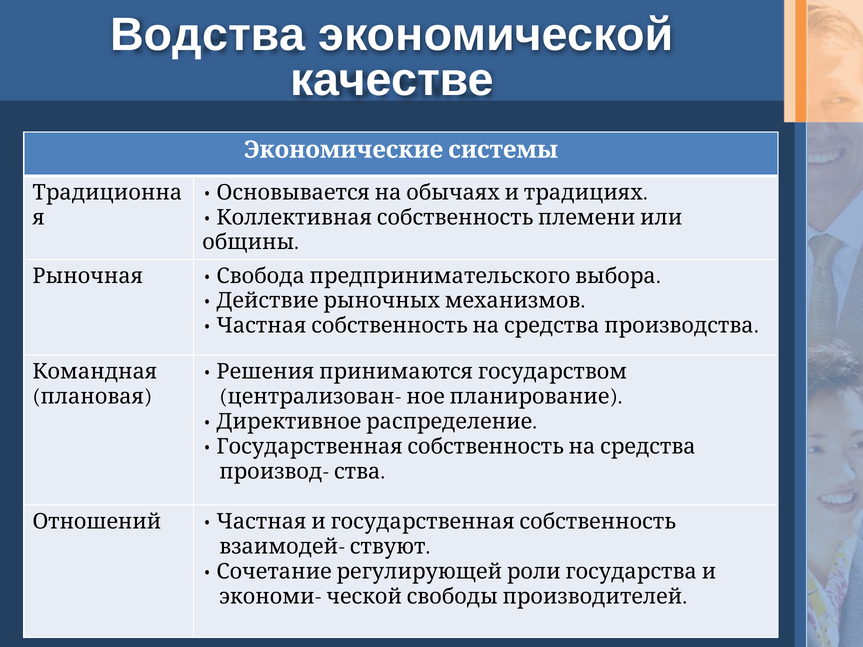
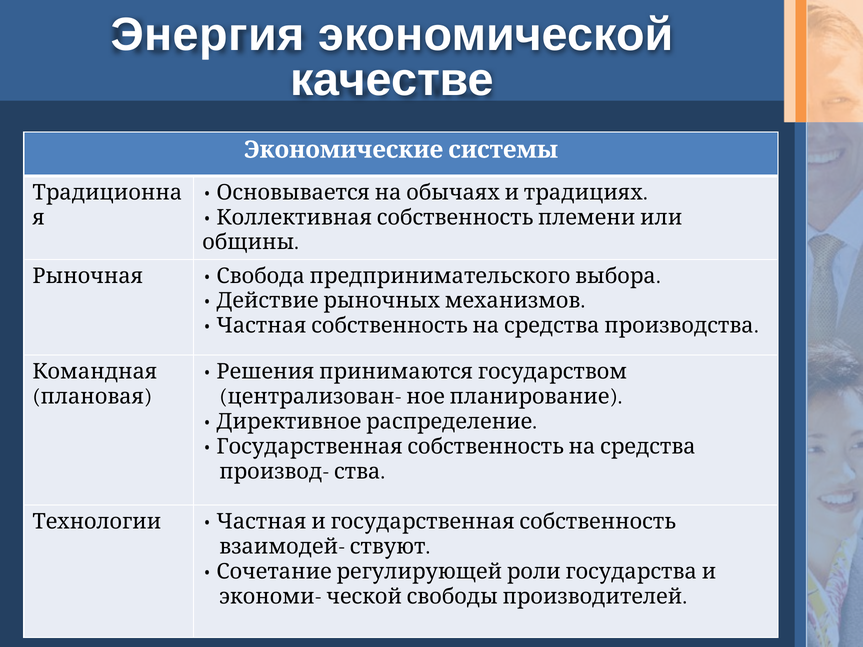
Водства: Водства -> Энергия
Отношений: Отношений -> Технологии
